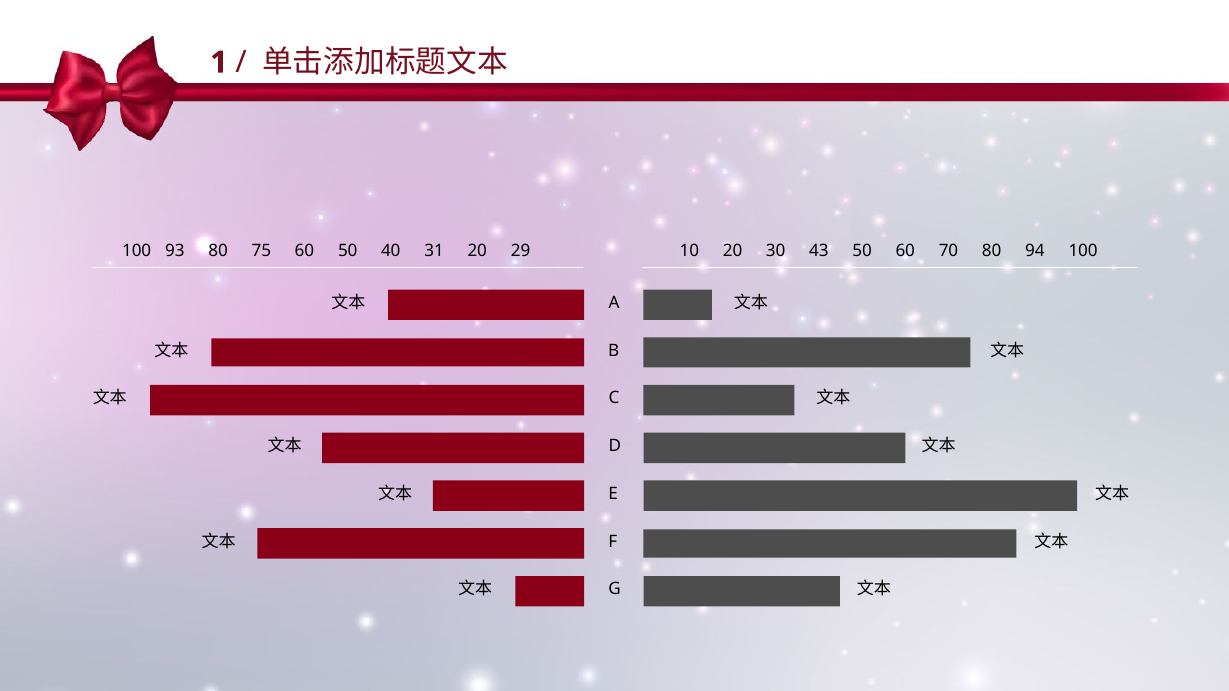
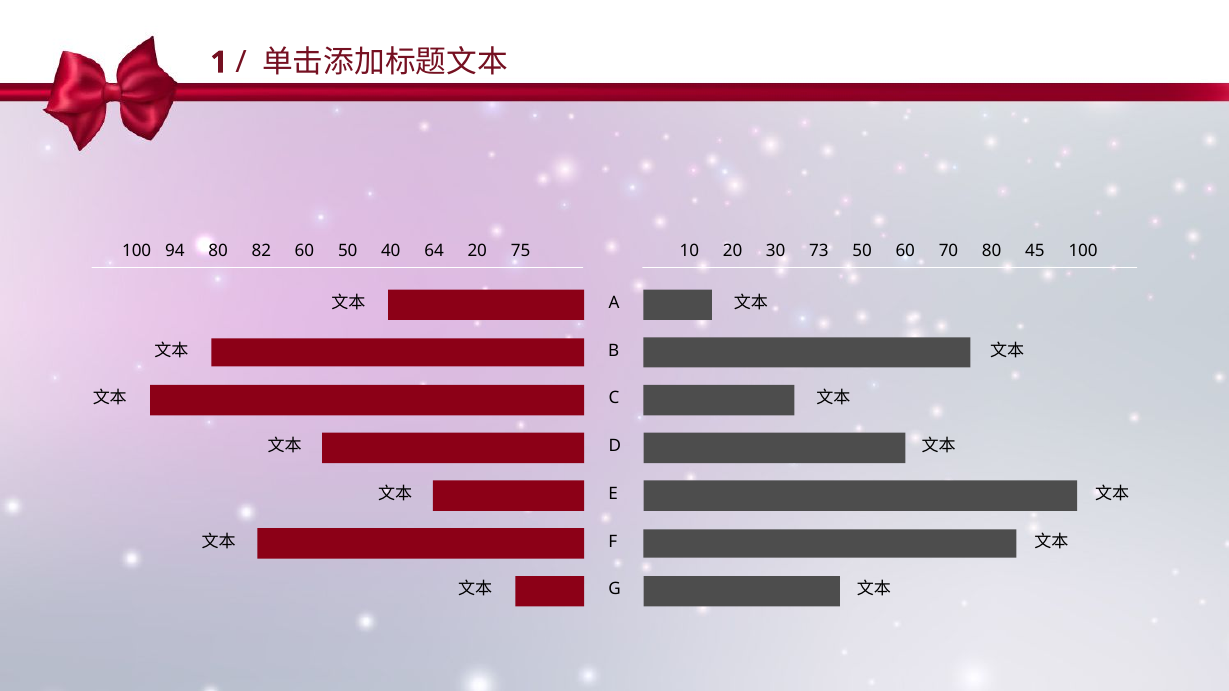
93: 93 -> 94
75: 75 -> 82
31: 31 -> 64
29: 29 -> 75
43: 43 -> 73
94: 94 -> 45
